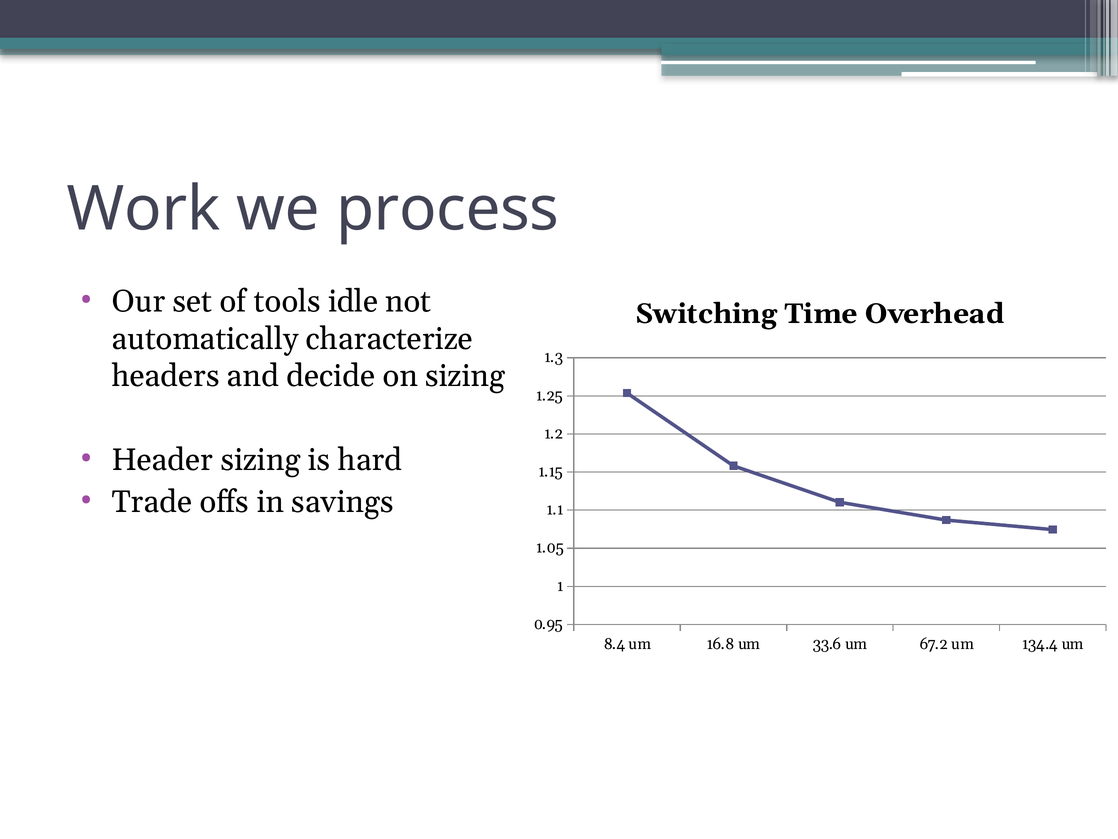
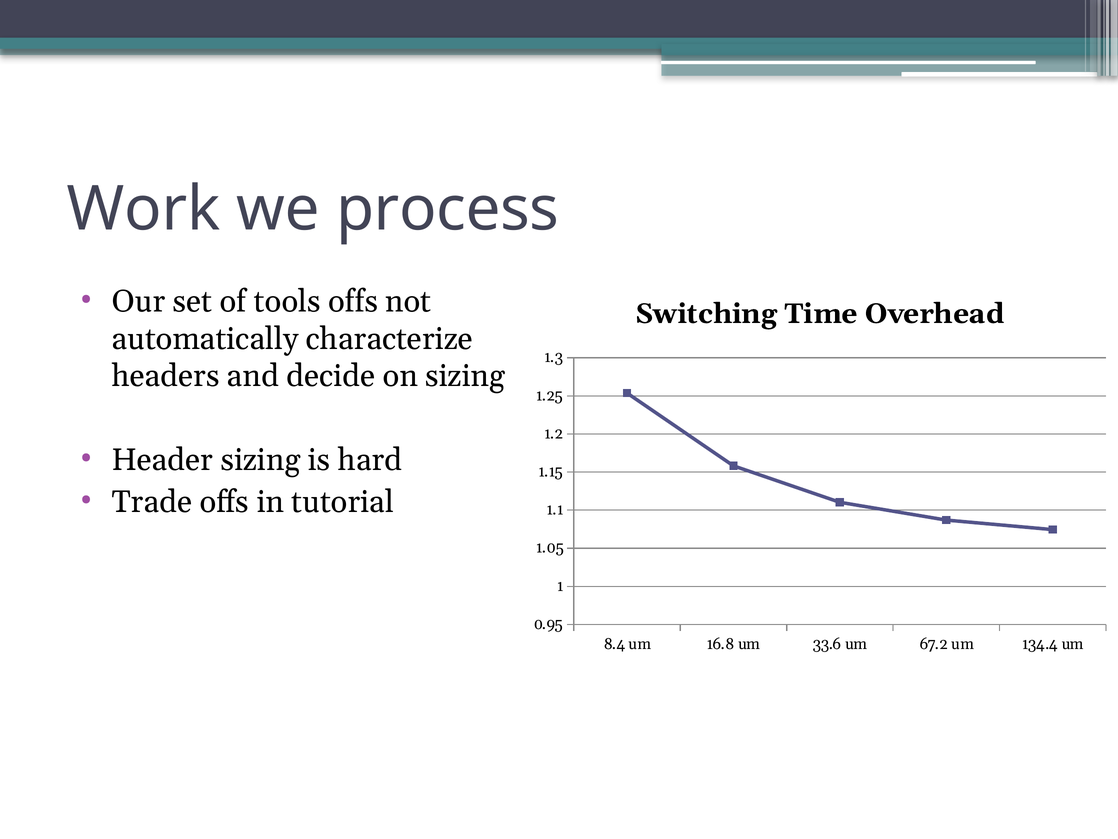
tools idle: idle -> offs
savings: savings -> tutorial
